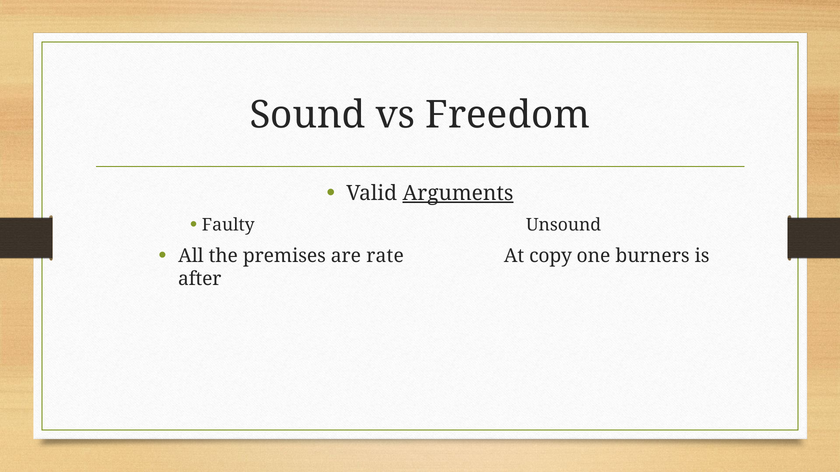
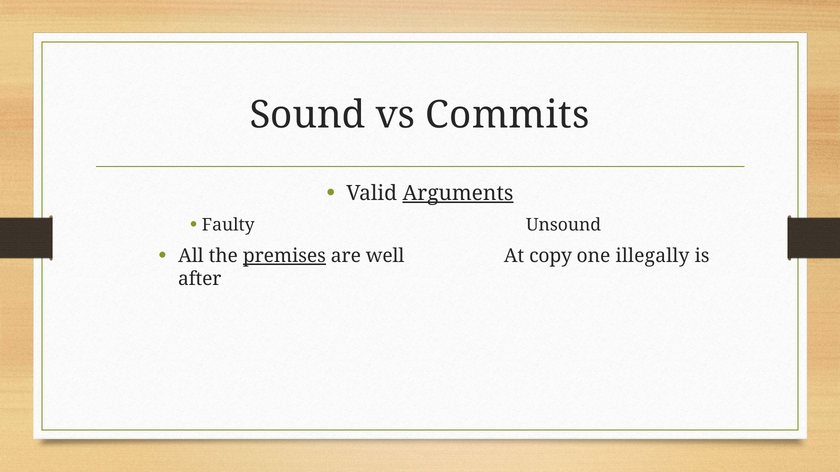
Freedom: Freedom -> Commits
premises underline: none -> present
rate: rate -> well
burners: burners -> illegally
